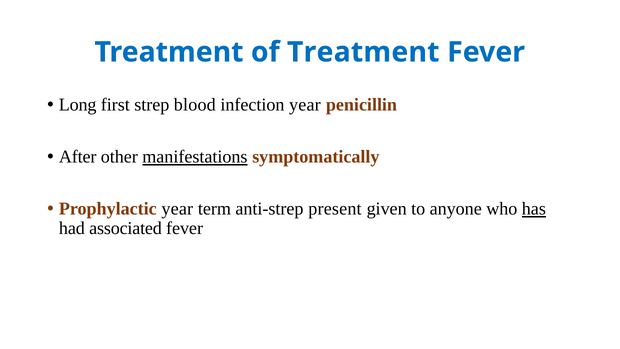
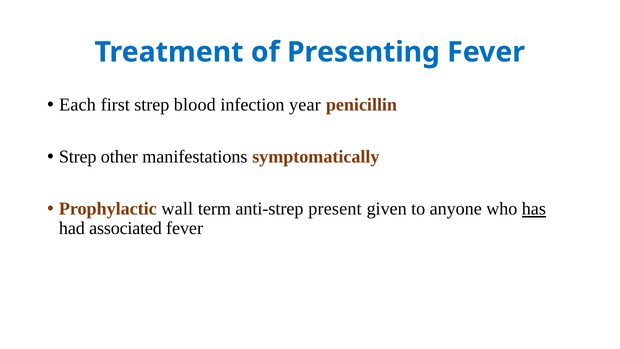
of Treatment: Treatment -> Presenting
Long: Long -> Each
After at (78, 157): After -> Strep
manifestations underline: present -> none
Prophylactic year: year -> wall
